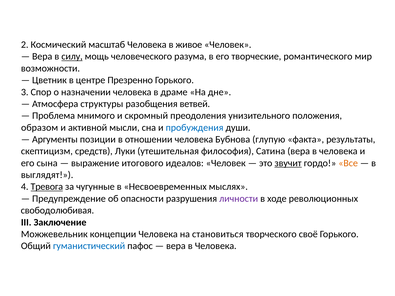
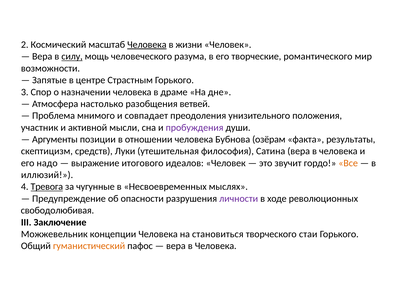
Человека at (147, 45) underline: none -> present
живое: живое -> жизни
Цветник: Цветник -> Запятые
Презренно: Презренно -> Страстным
структуры: структуры -> настолько
скромный: скромный -> совпадает
образом: образом -> участник
пробуждения colour: blue -> purple
глупую: глупую -> озёрам
сына: сына -> надо
звучит underline: present -> none
выглядят: выглядят -> иллюзий
своё: своё -> стаи
гуманистический colour: blue -> orange
